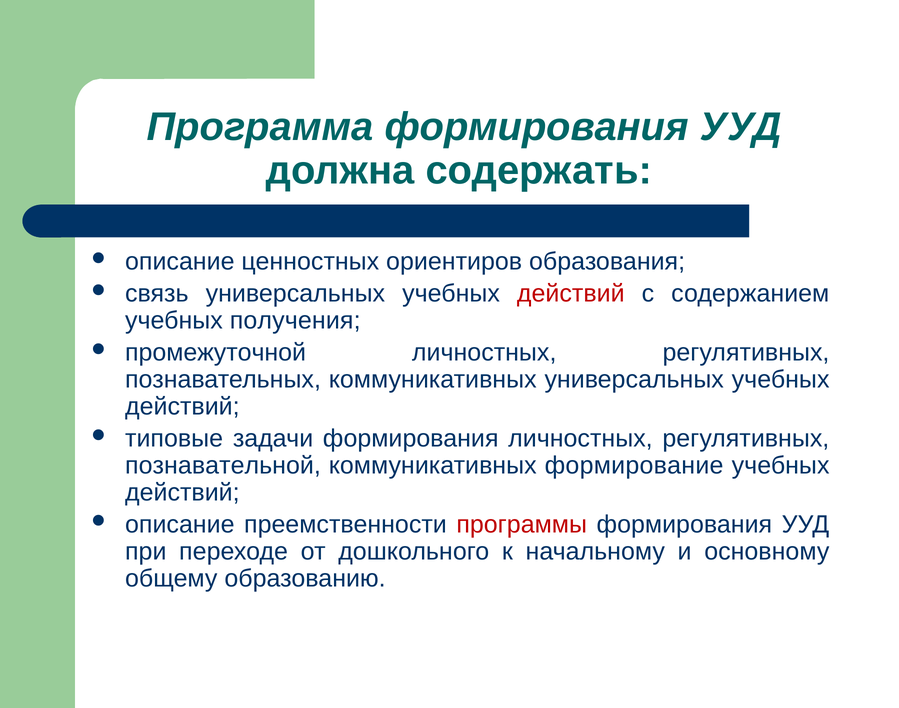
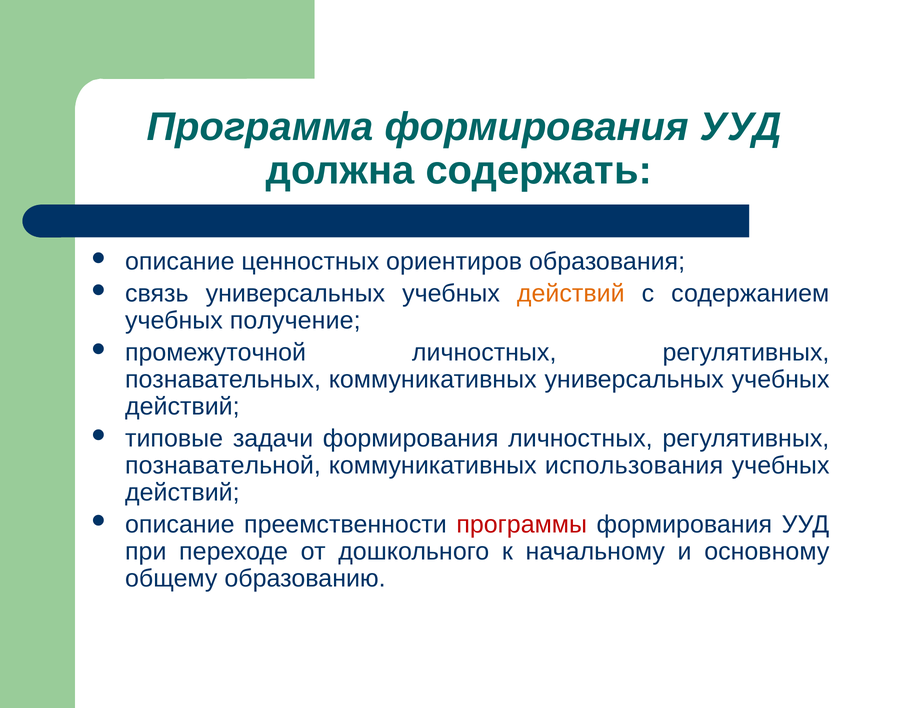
действий at (571, 294) colour: red -> orange
получения: получения -> получение
формирование: формирование -> использования
